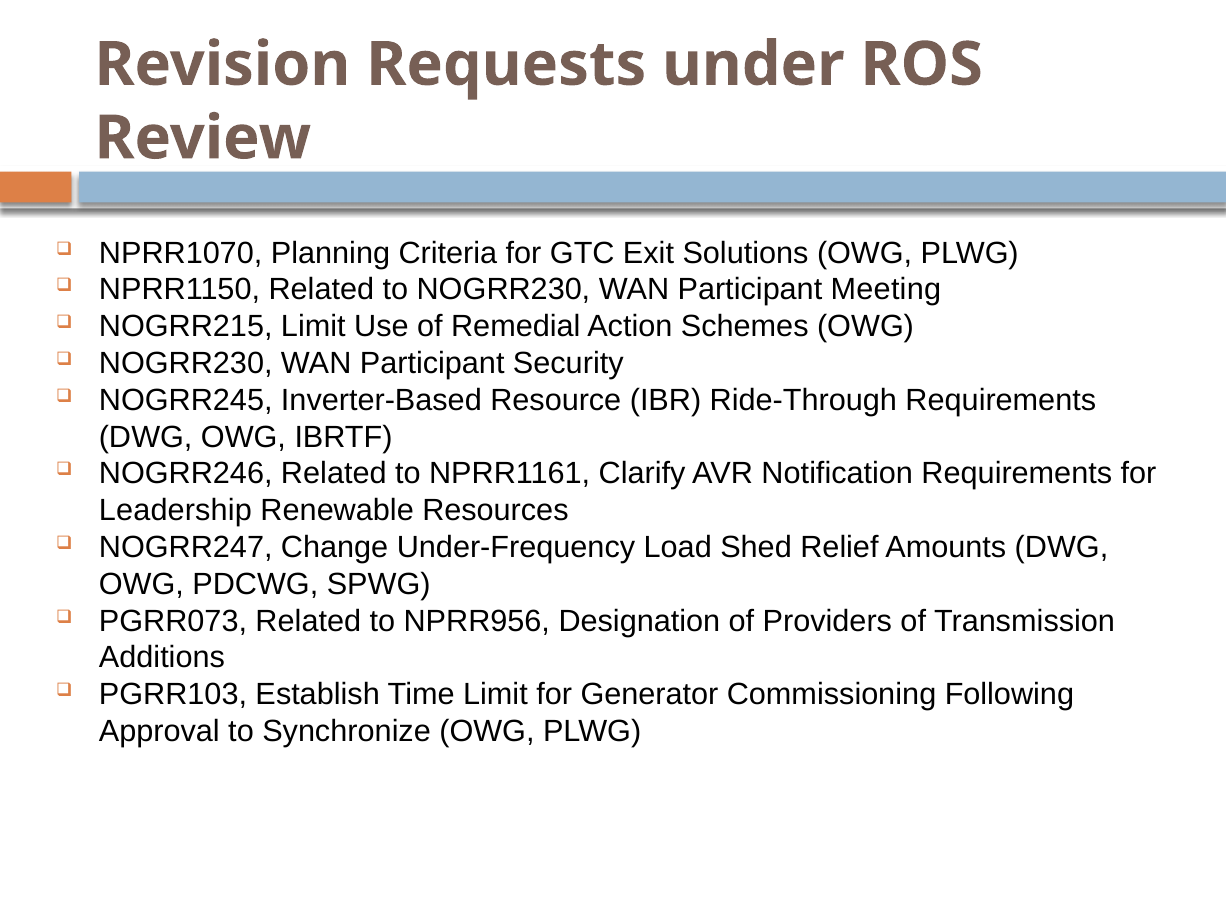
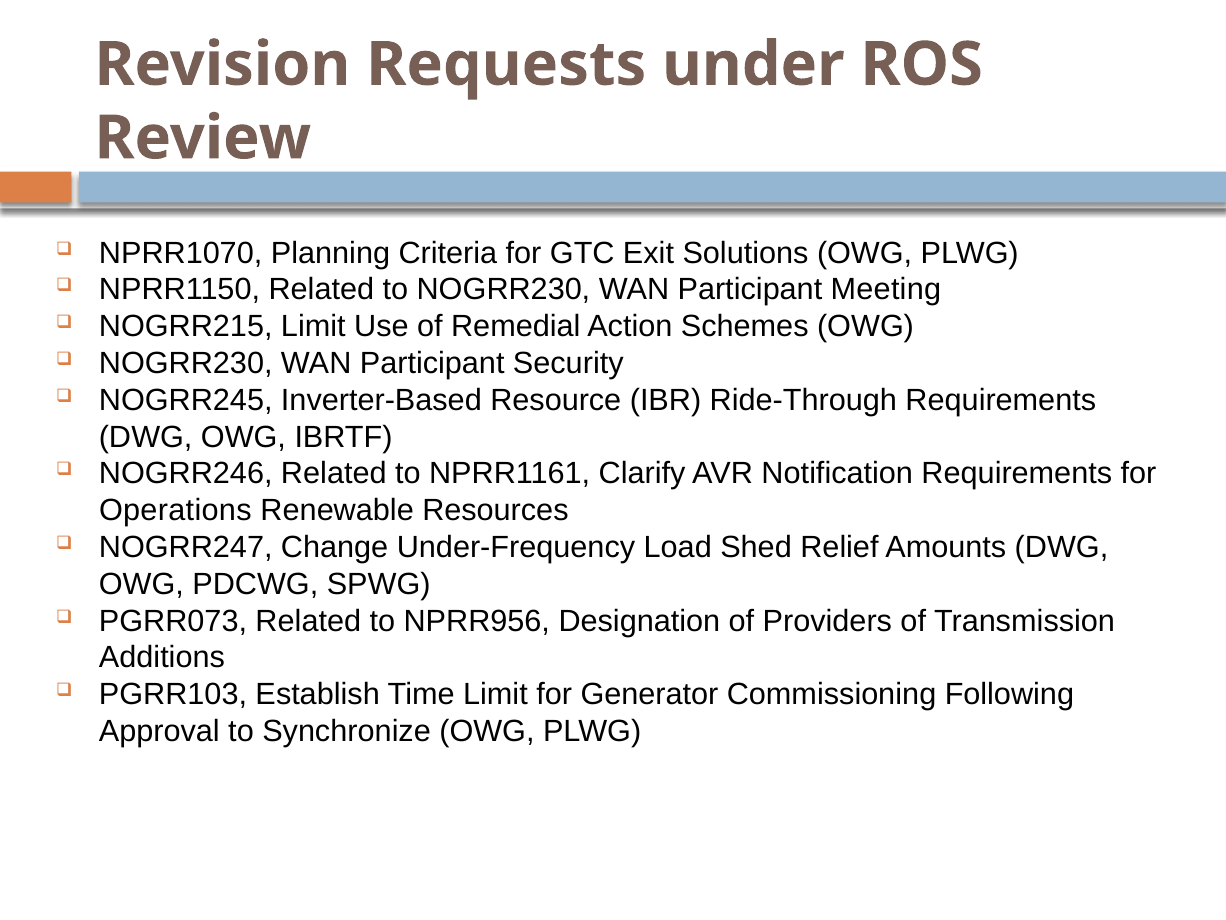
Leadership: Leadership -> Operations
